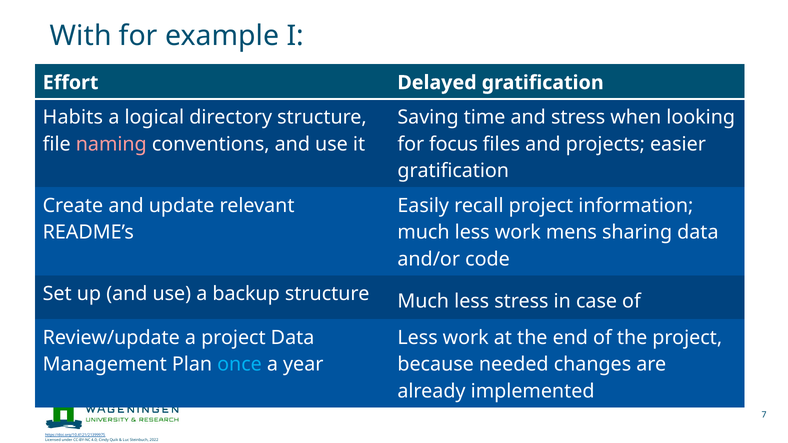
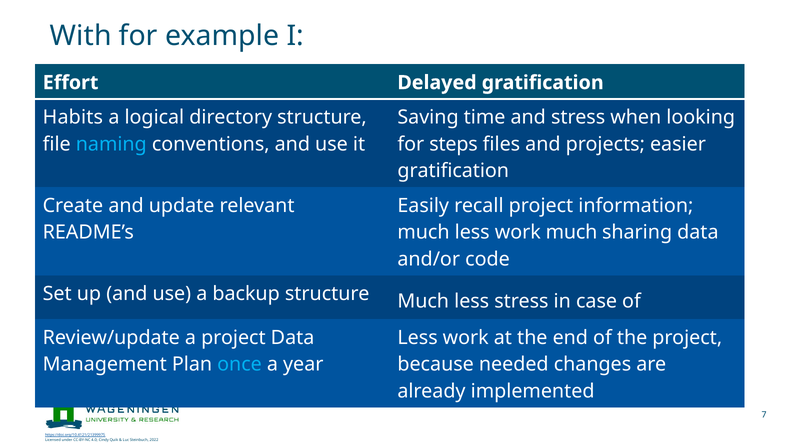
naming colour: pink -> light blue
focus: focus -> steps
work mens: mens -> much
